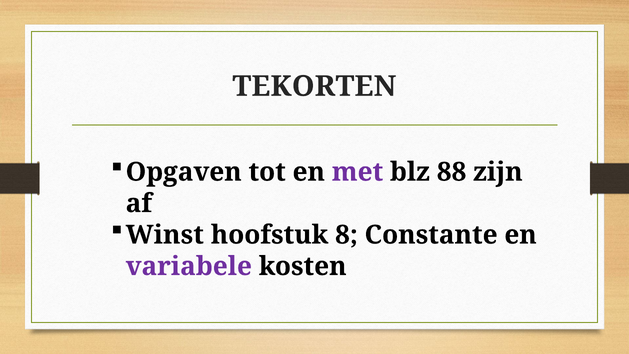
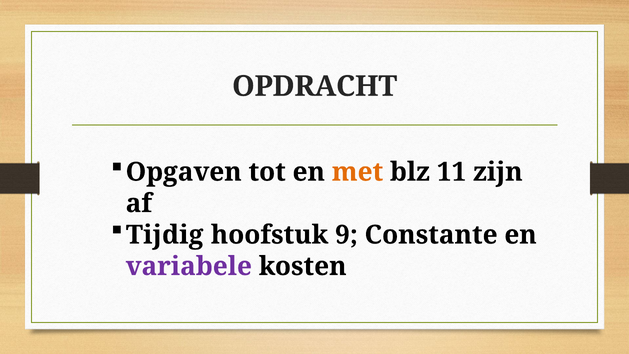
TEKORTEN: TEKORTEN -> OPDRACHT
met colour: purple -> orange
88: 88 -> 11
Winst: Winst -> Tijdig
8: 8 -> 9
